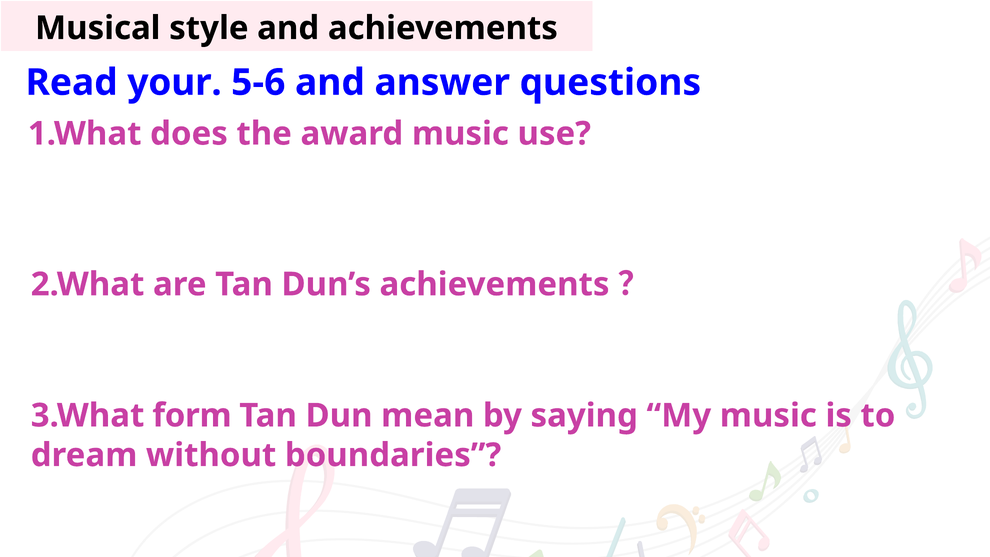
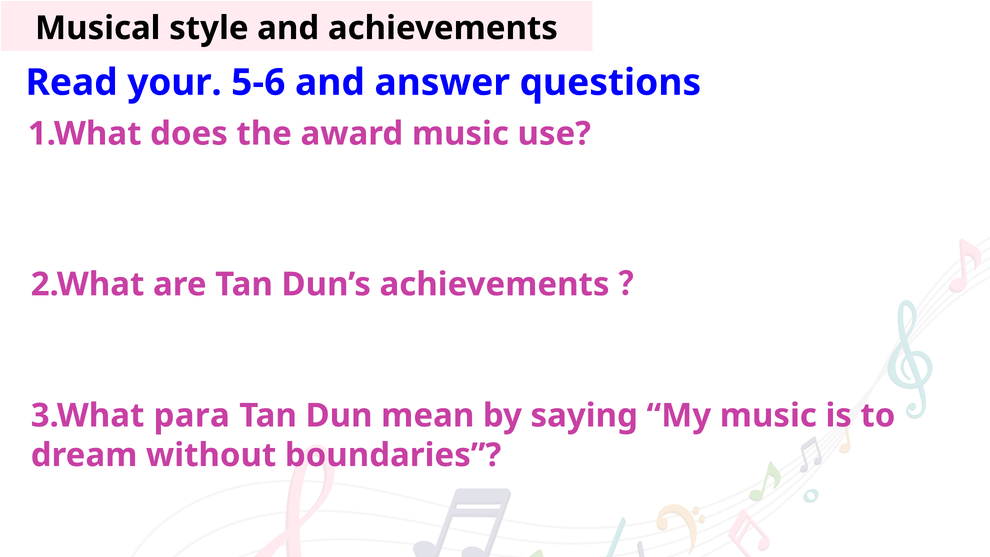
form: form -> para
